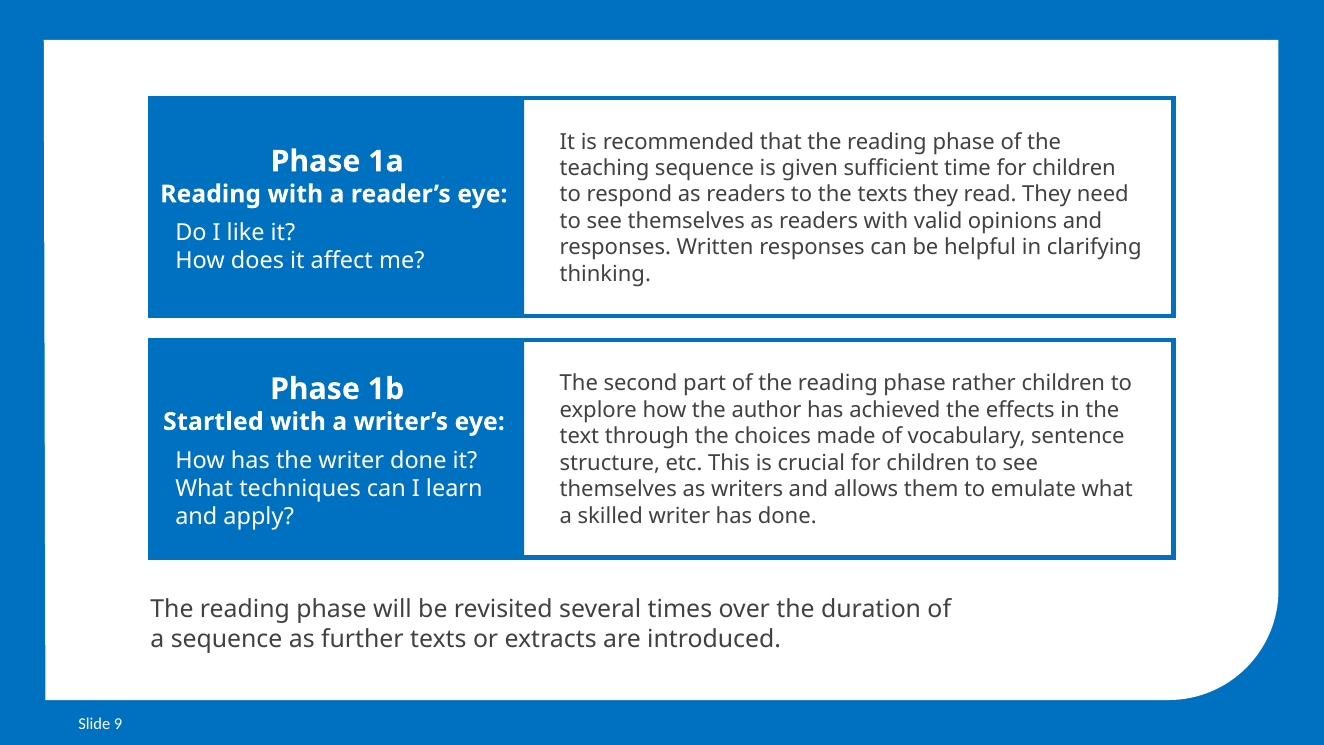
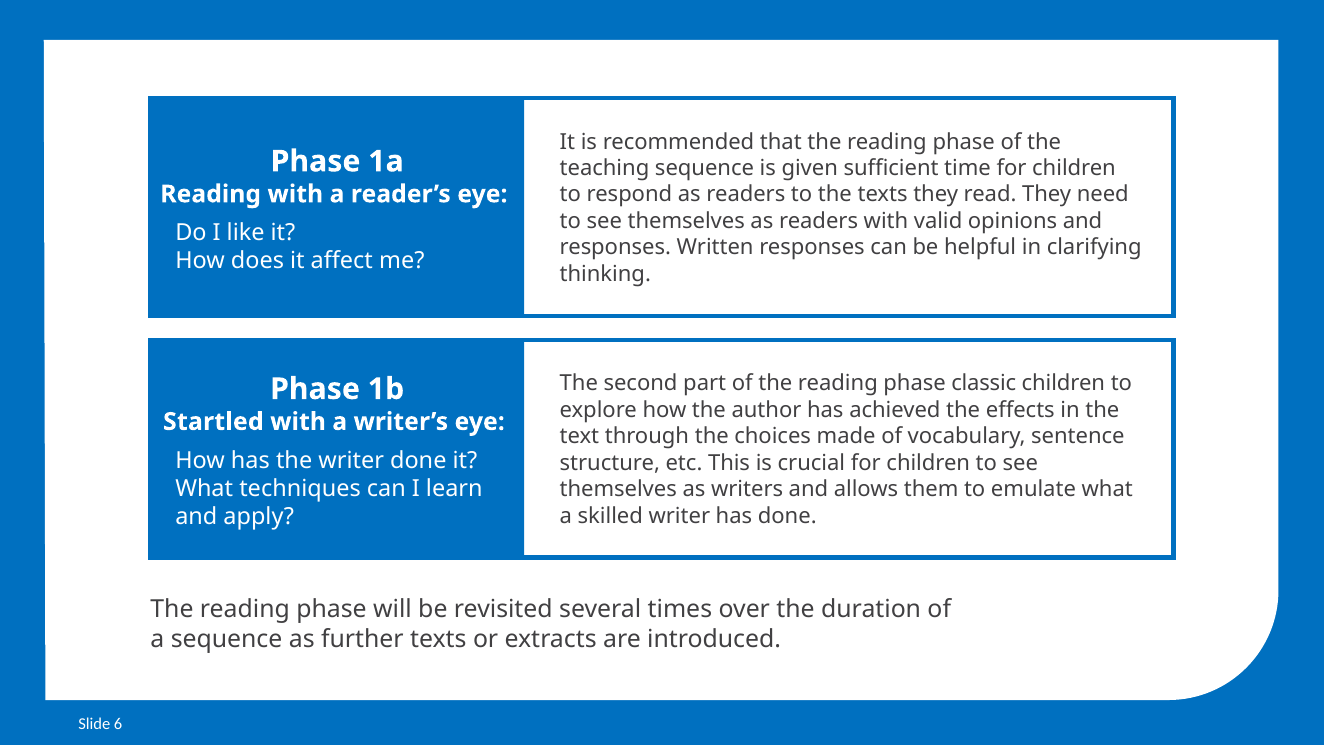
rather: rather -> classic
9: 9 -> 6
